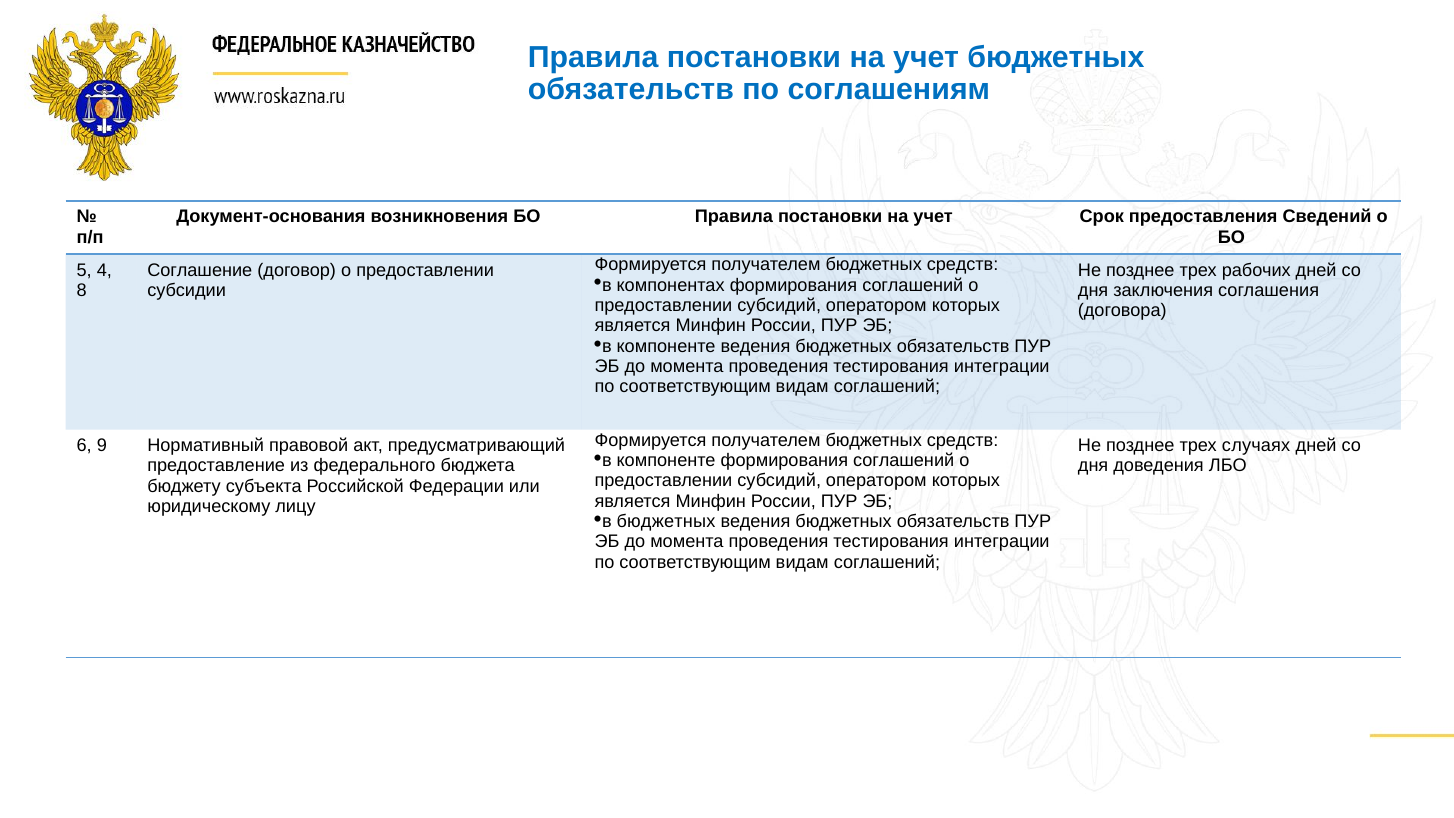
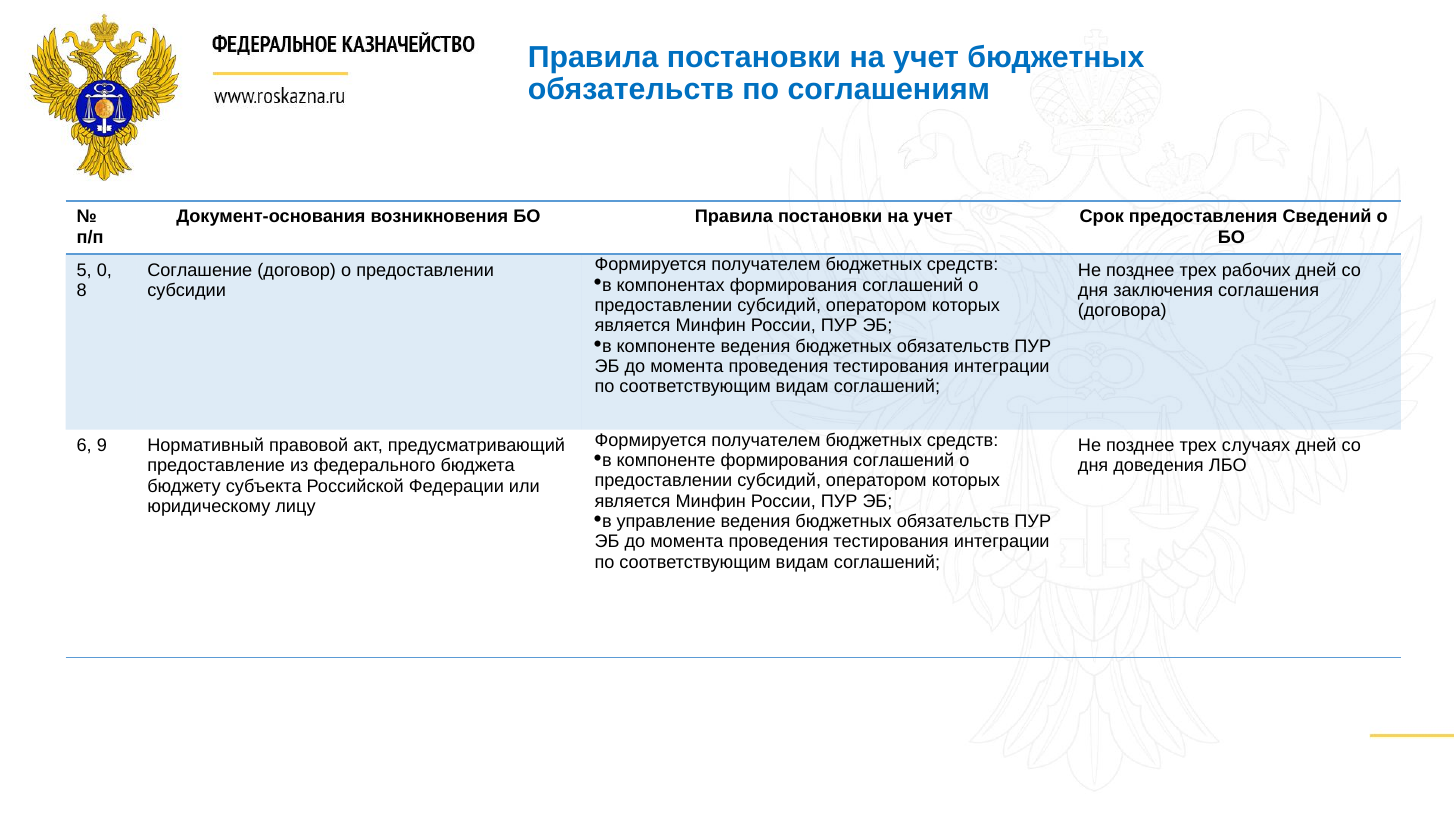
4: 4 -> 0
бюджетных at (666, 521): бюджетных -> управление
